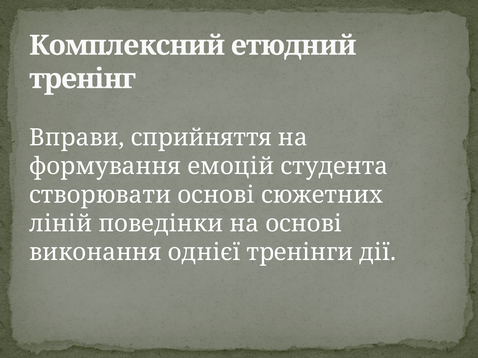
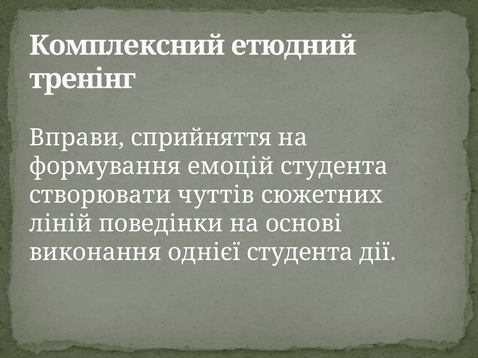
створювати основі: основі -> чуттів
однієї тренінги: тренінги -> студента
